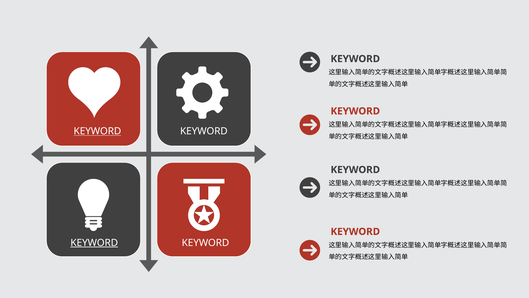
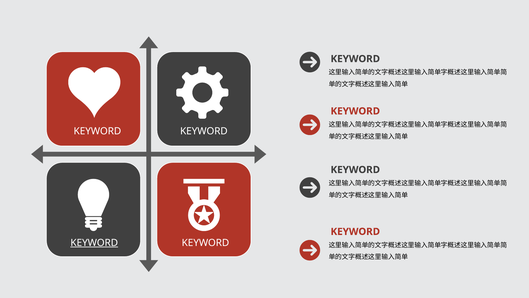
KEYWORD at (97, 131) underline: present -> none
